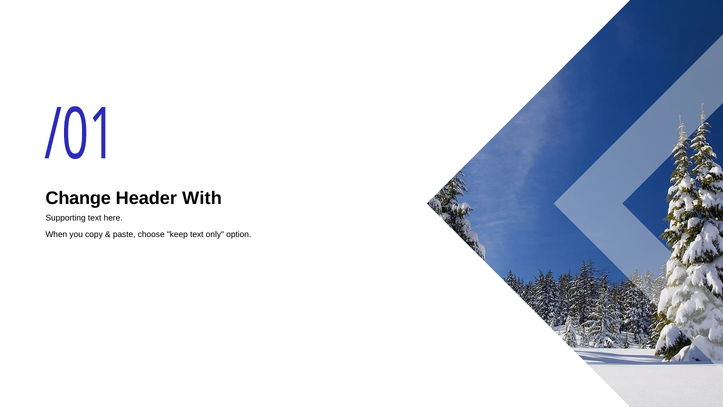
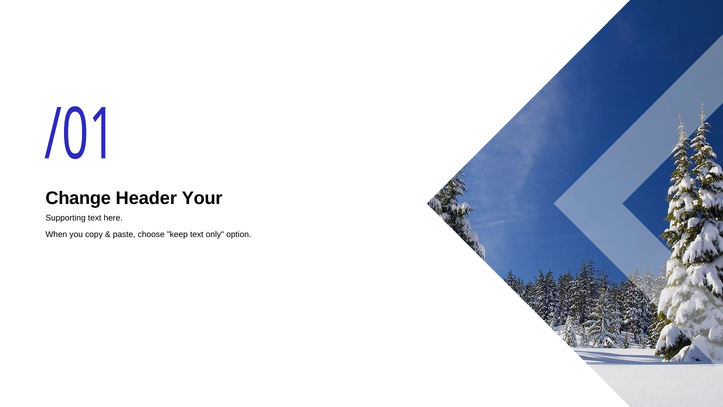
With: With -> Your
